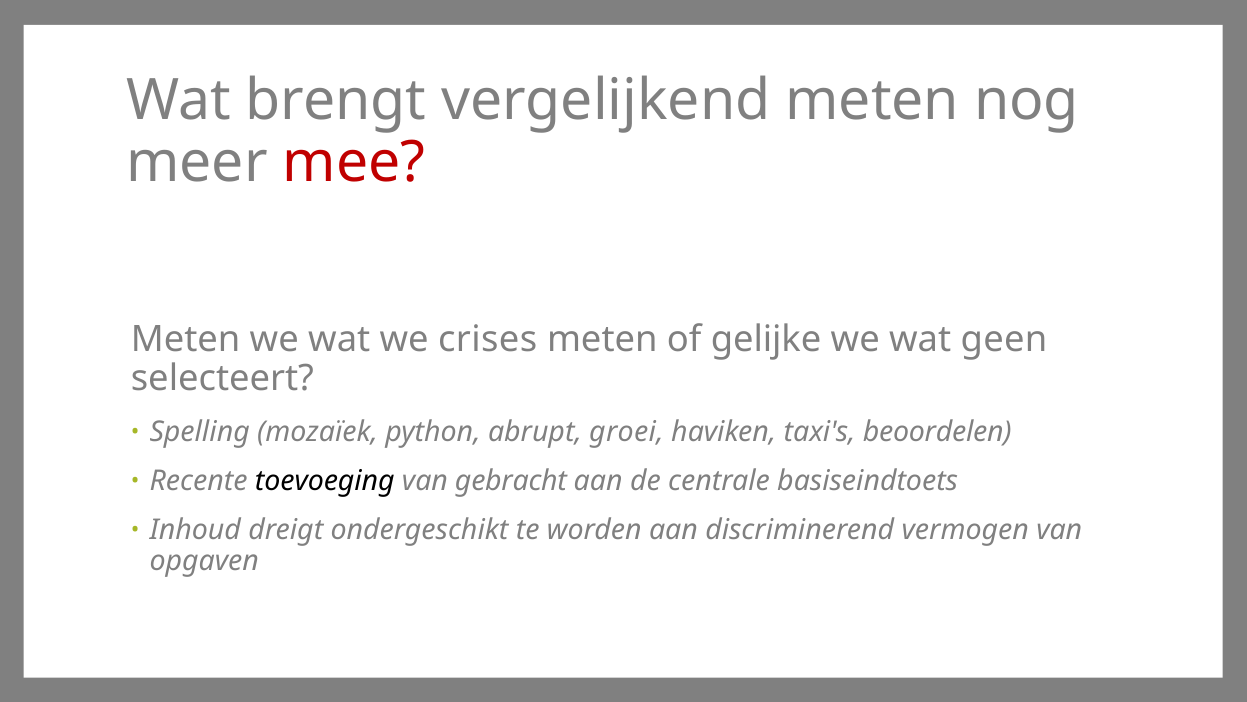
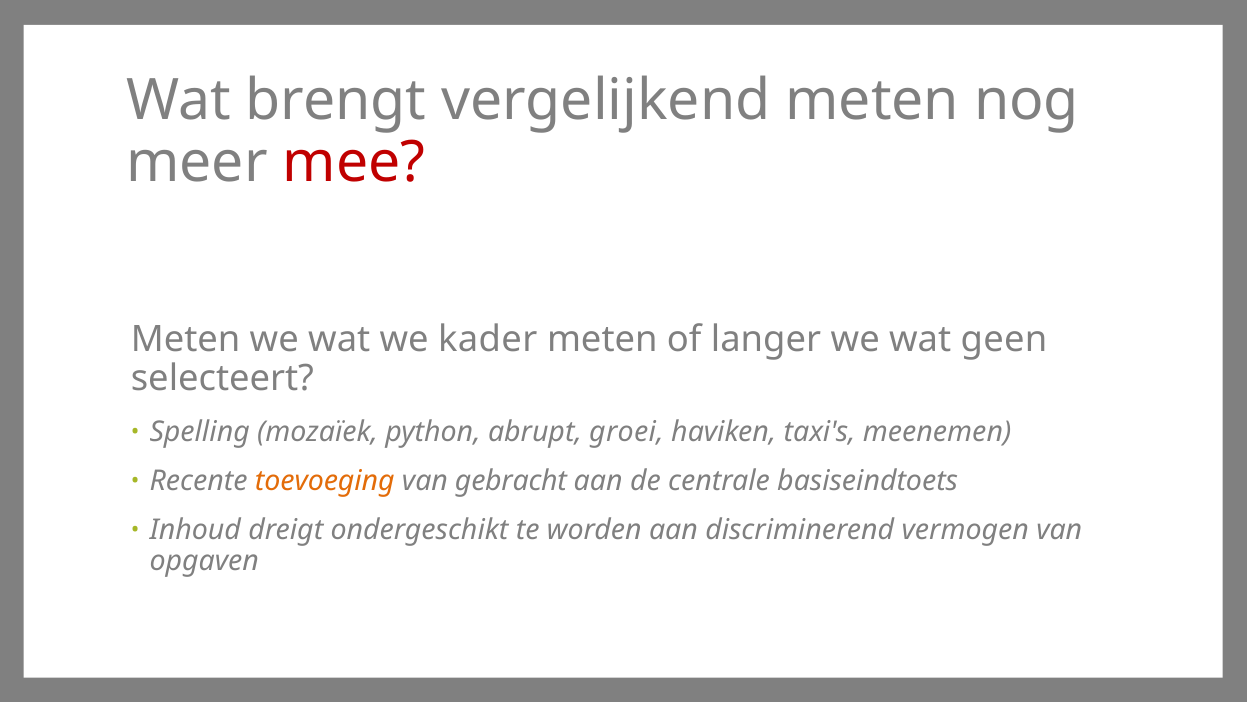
crises: crises -> kader
gelijke: gelijke -> langer
beoordelen: beoordelen -> meenemen
toevoeging colour: black -> orange
